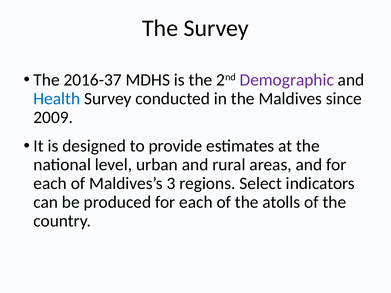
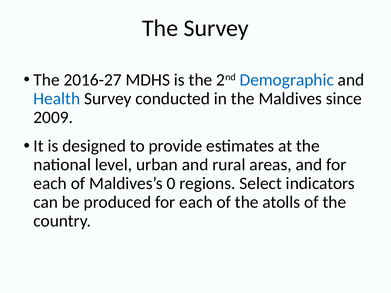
2016-37: 2016-37 -> 2016-27
Demographic colour: purple -> blue
3: 3 -> 0
